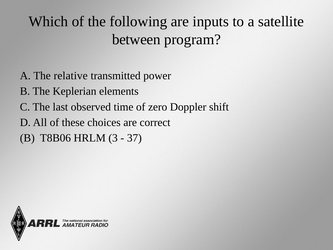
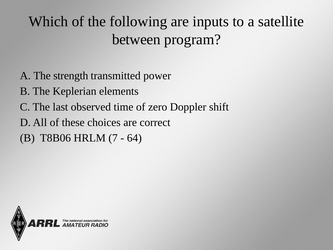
relative: relative -> strength
3: 3 -> 7
37: 37 -> 64
